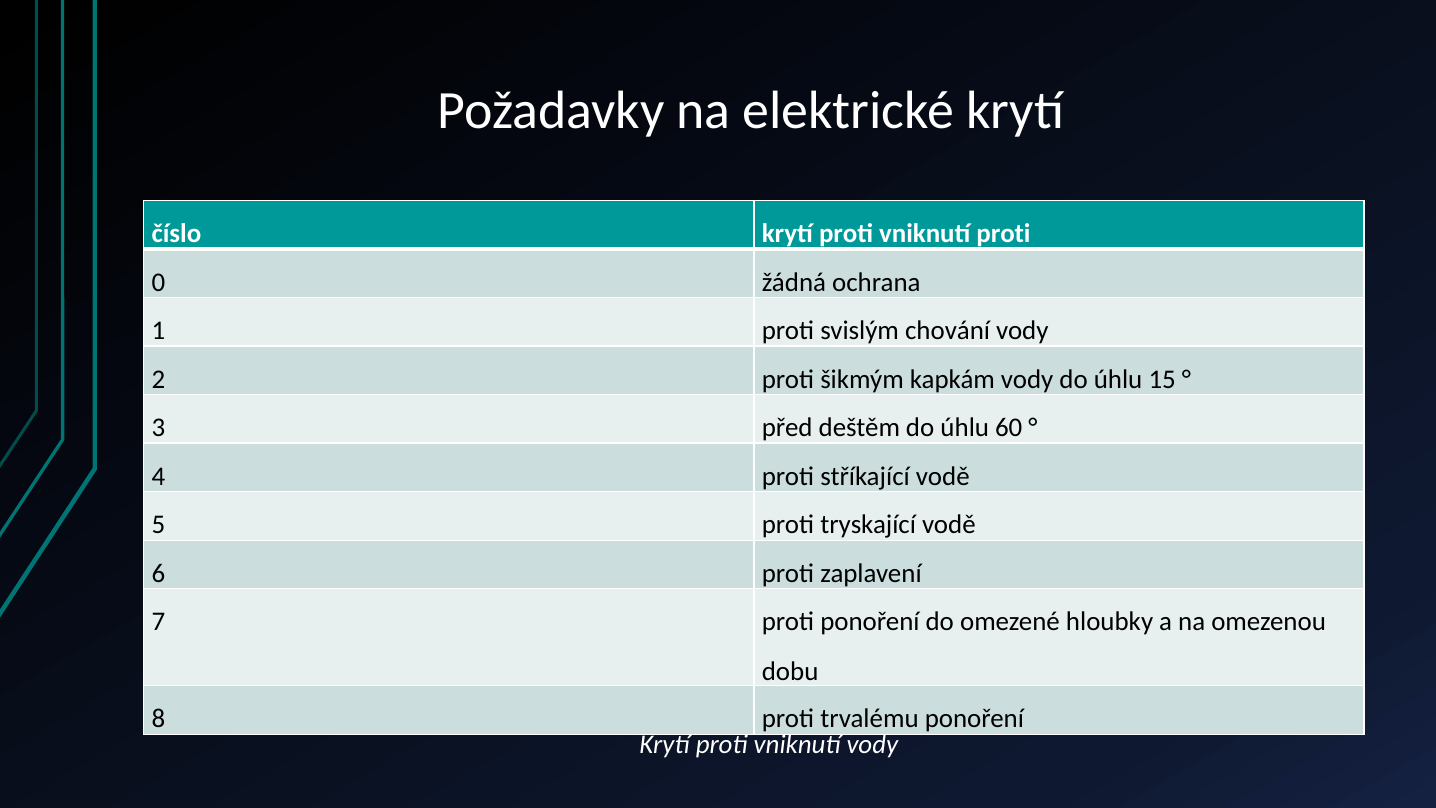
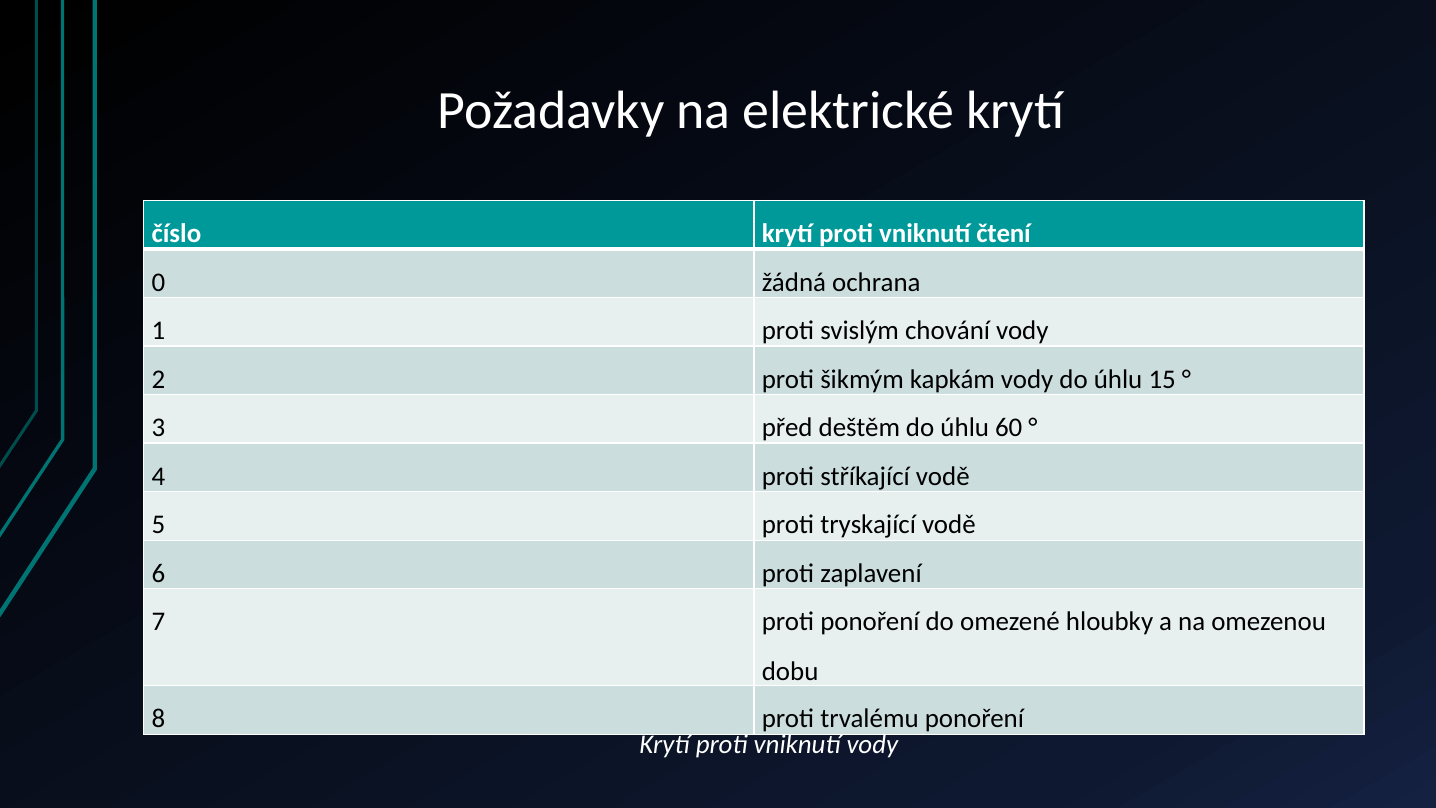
vniknutí proti: proti -> čtení
